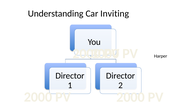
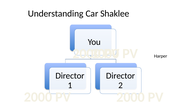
Inviting: Inviting -> Shaklee
